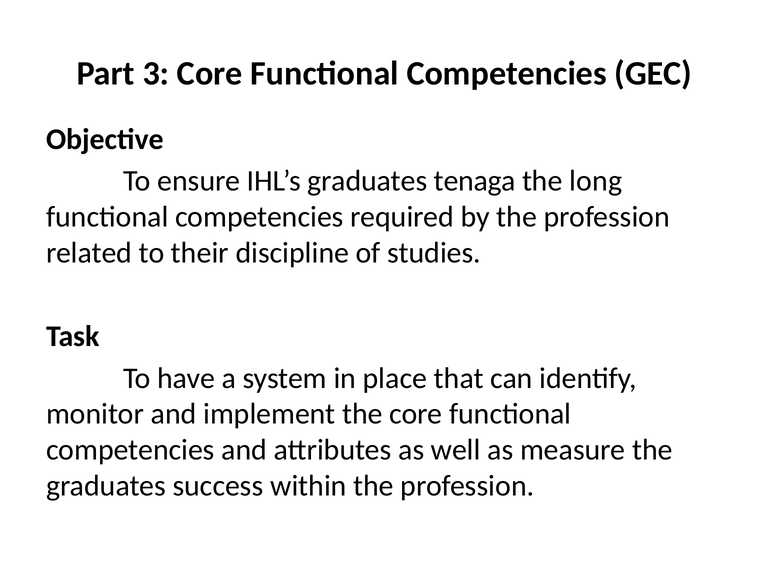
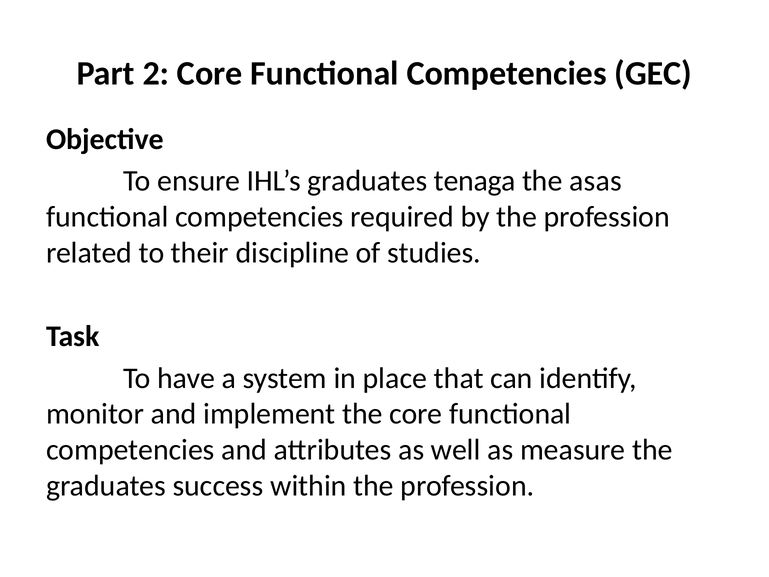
3: 3 -> 2
long: long -> asas
